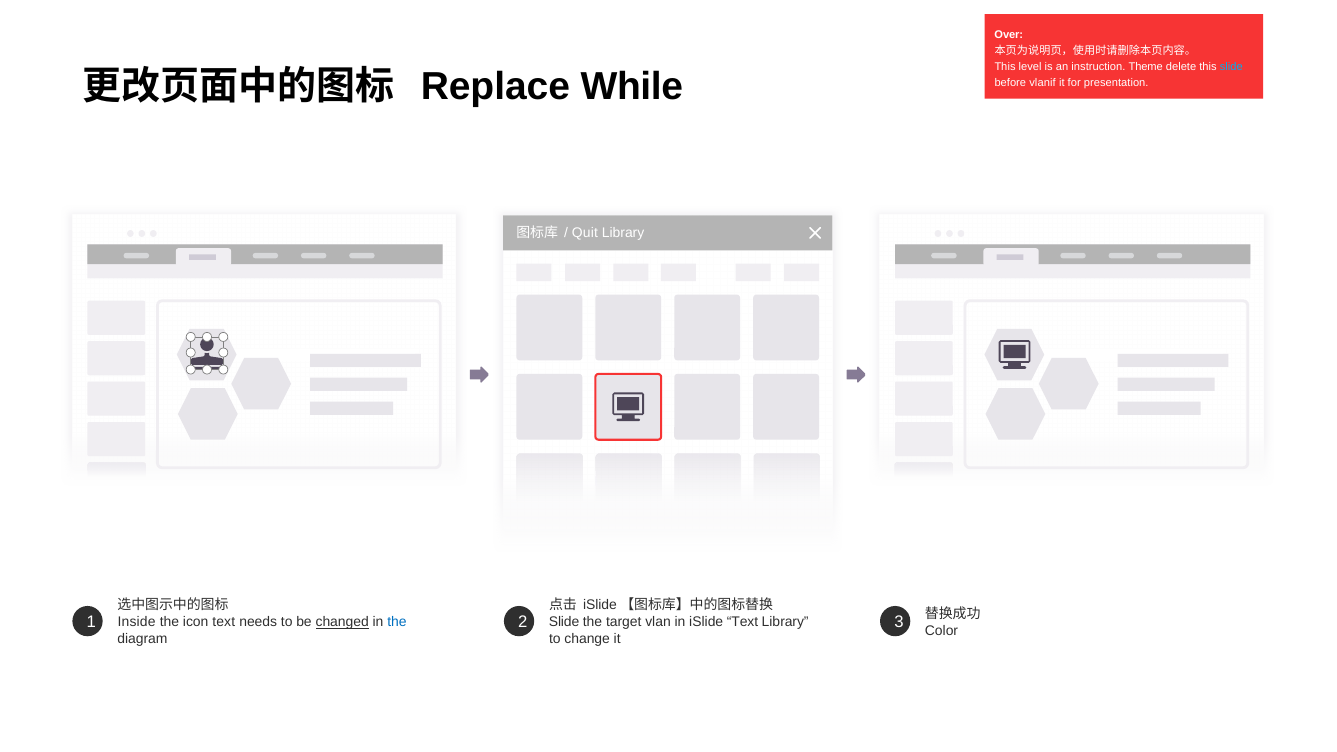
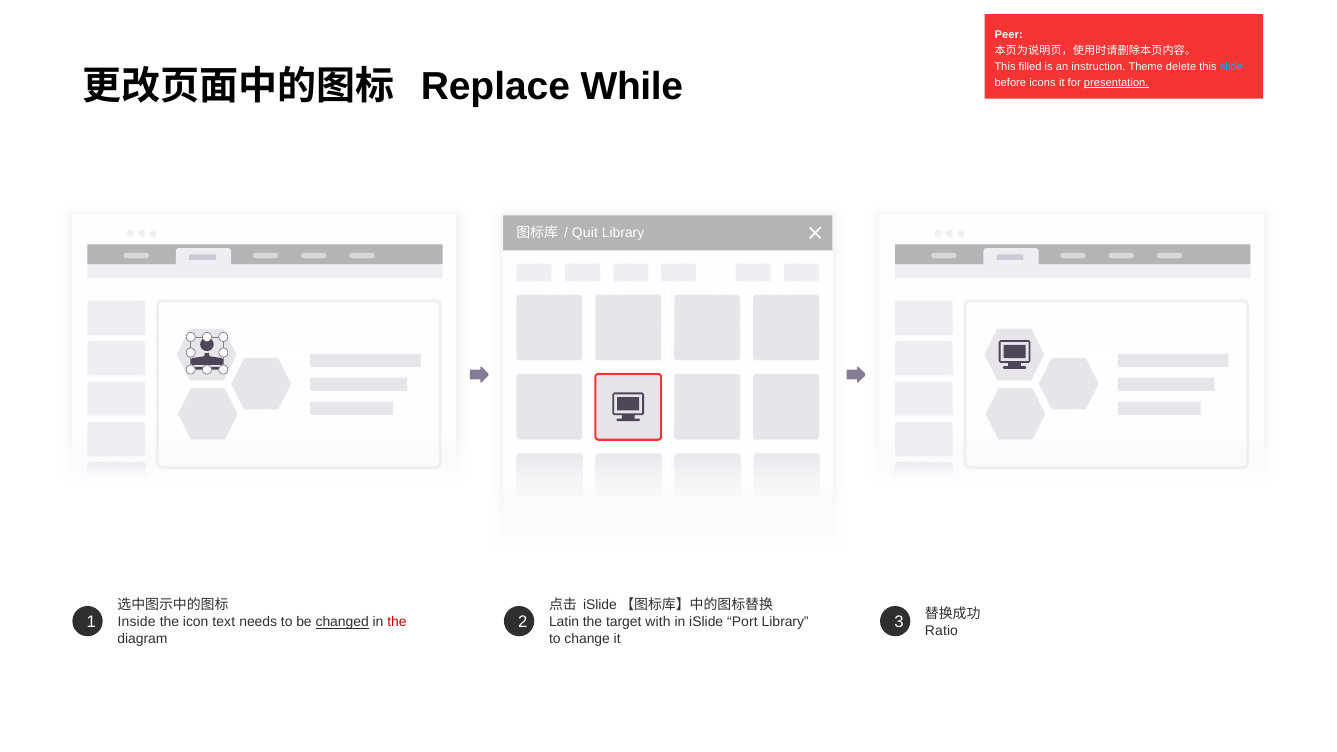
Over: Over -> Peer
level: level -> filled
vlanif: vlanif -> icons
presentation underline: none -> present
the at (397, 622) colour: blue -> red
Slide at (564, 622): Slide -> Latin
vlan: vlan -> with
iSlide Text: Text -> Port
Color: Color -> Ratio
